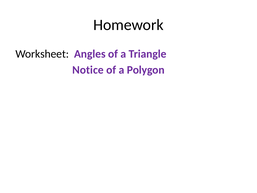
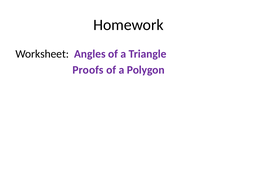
Notice: Notice -> Proofs
